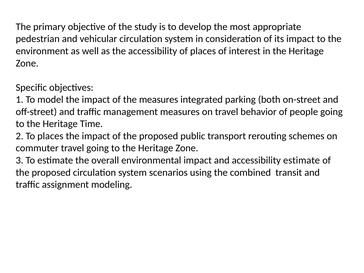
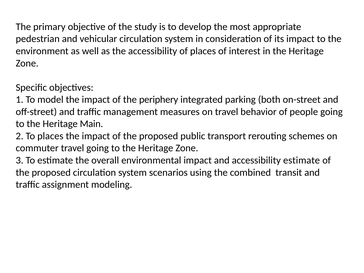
the measures: measures -> periphery
Time: Time -> Main
